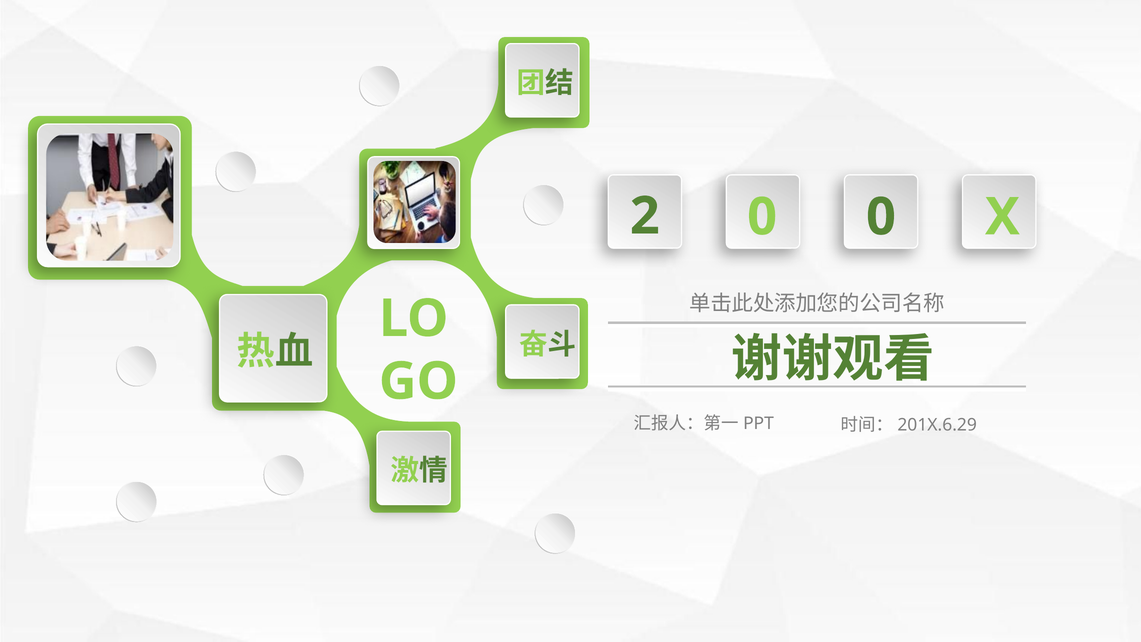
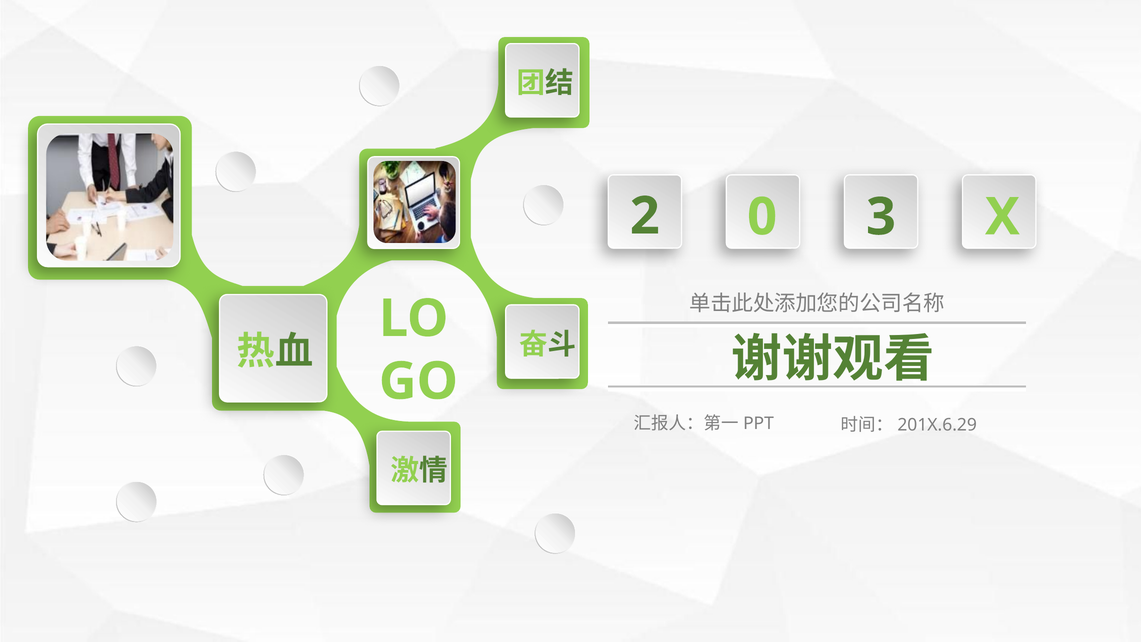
0 0: 0 -> 3
